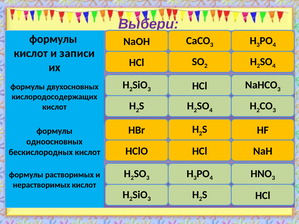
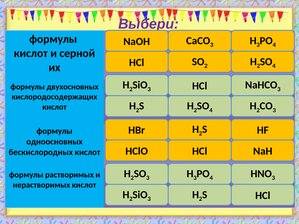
записи: записи -> серной
